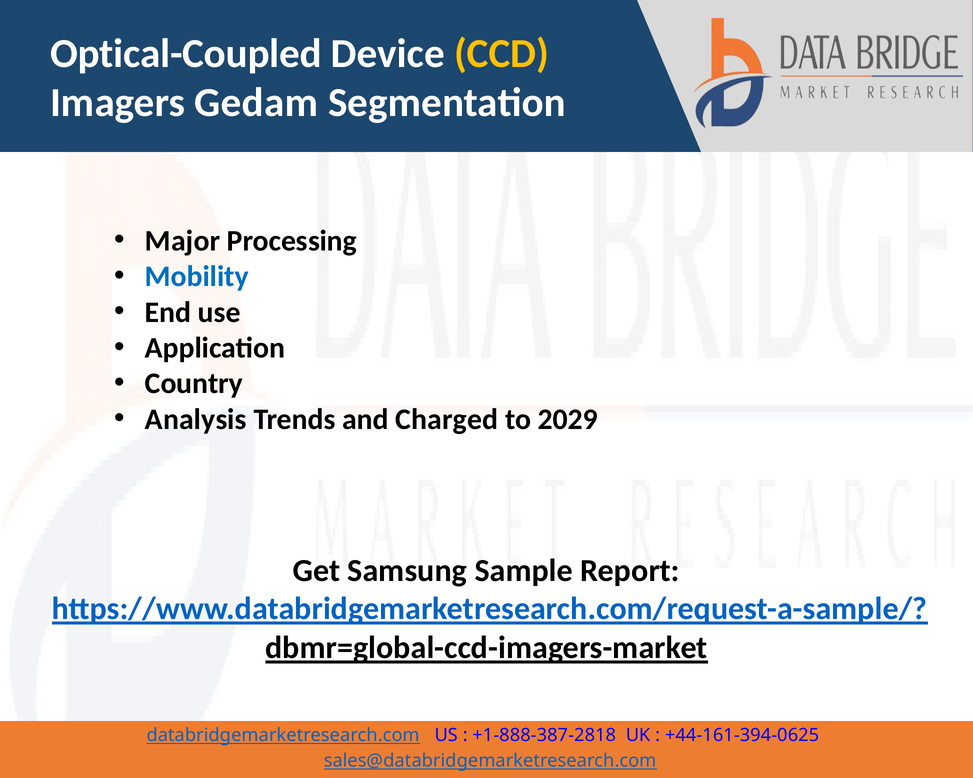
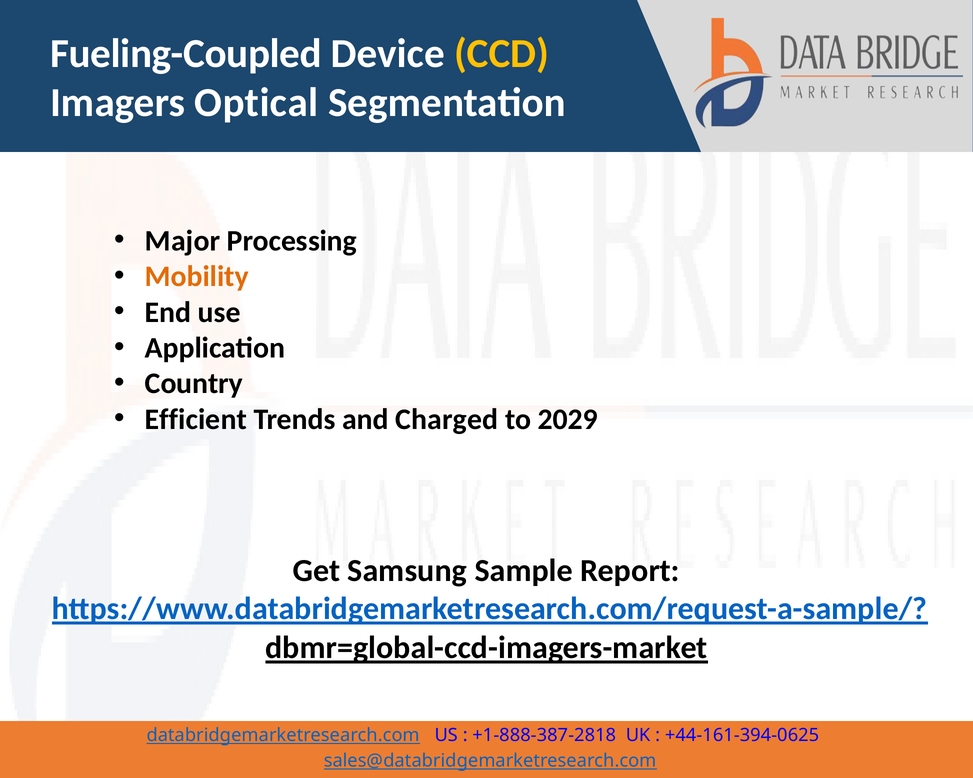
Optical-Coupled: Optical-Coupled -> Fueling-Coupled
Gedam: Gedam -> Optical
Mobility colour: blue -> orange
Analysis: Analysis -> Efficient
